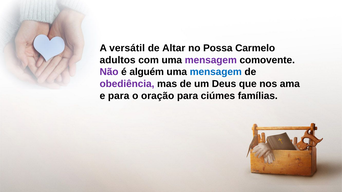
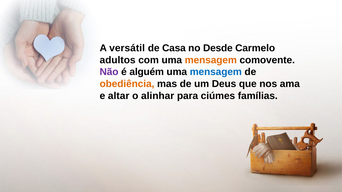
Altar: Altar -> Casa
Possa: Possa -> Desde
mensagem at (211, 60) colour: purple -> orange
obediência colour: purple -> orange
e para: para -> altar
oração: oração -> alinhar
